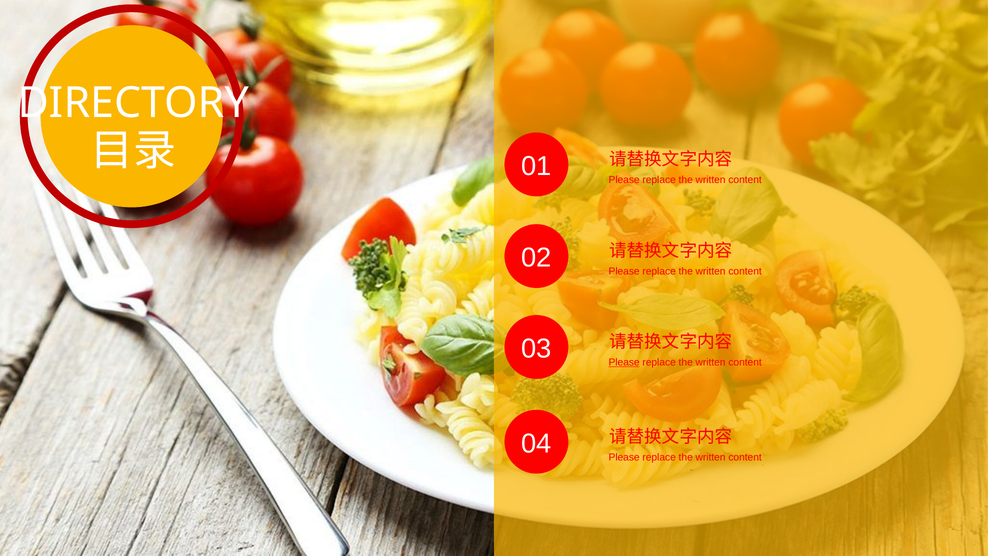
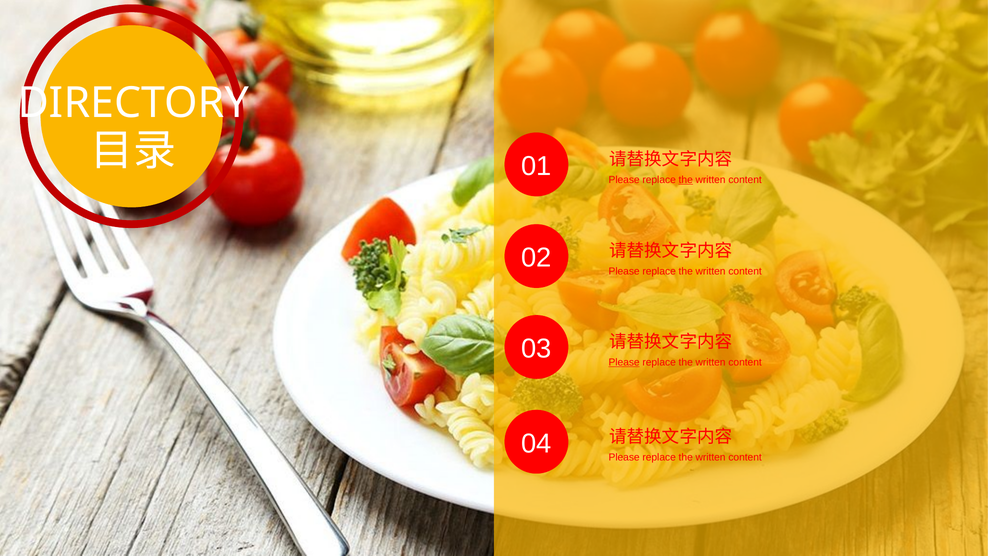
the at (686, 180) underline: none -> present
